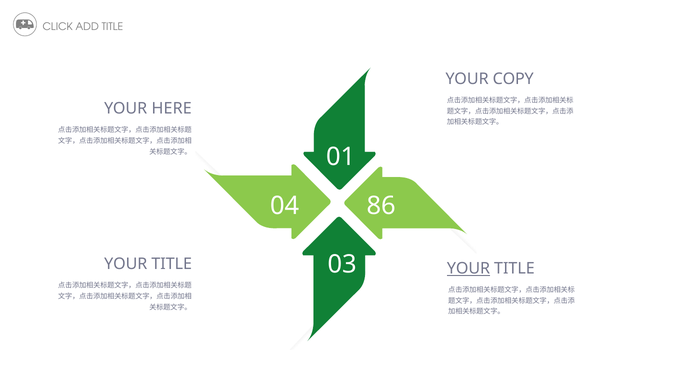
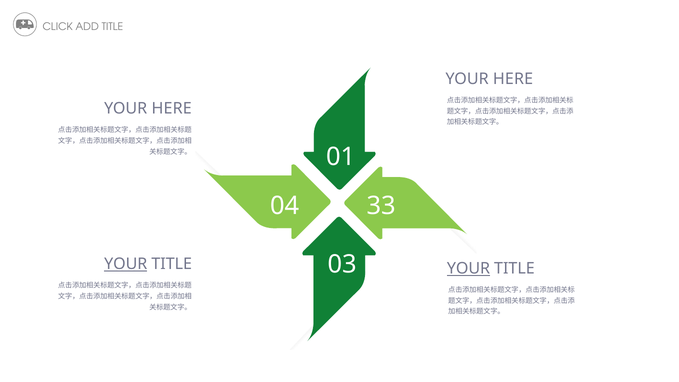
COPY at (513, 79): COPY -> HERE
86: 86 -> 33
YOUR at (126, 264) underline: none -> present
